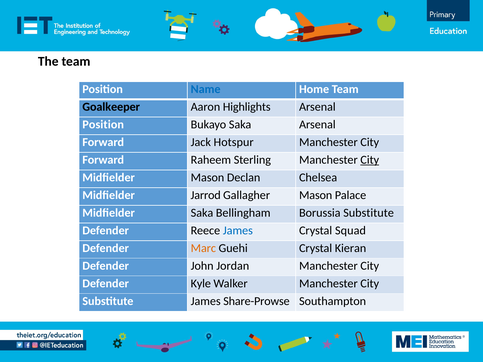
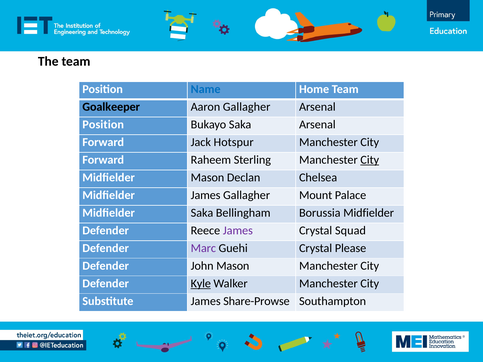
Aaron Highlights: Highlights -> Gallagher
Midfielder Jarrod: Jarrod -> James
Gallagher Mason: Mason -> Mount
Borussia Substitute: Substitute -> Midfielder
James at (238, 231) colour: blue -> purple
Marc colour: orange -> purple
Kieran: Kieran -> Please
John Jordan: Jordan -> Mason
Kyle underline: none -> present
